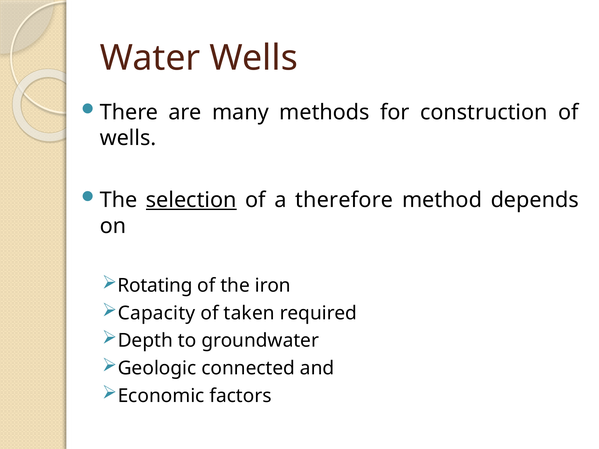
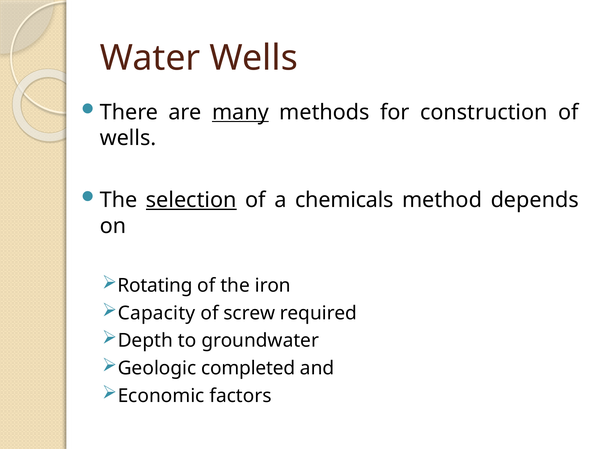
many underline: none -> present
therefore: therefore -> chemicals
taken: taken -> screw
connected: connected -> completed
